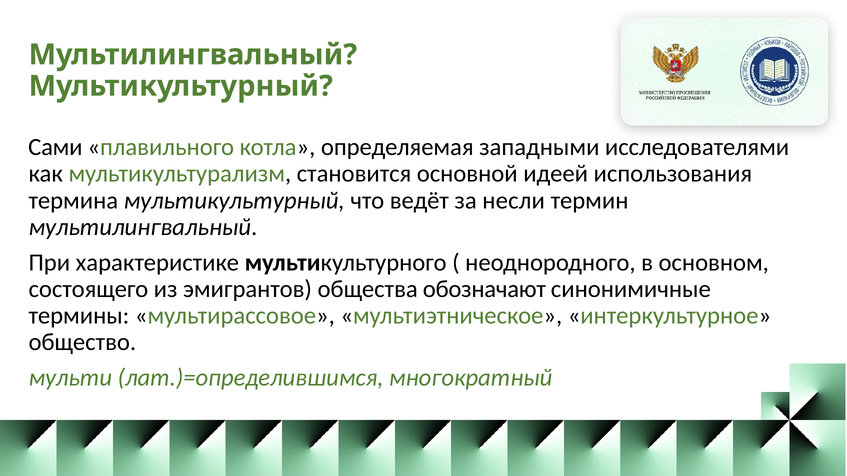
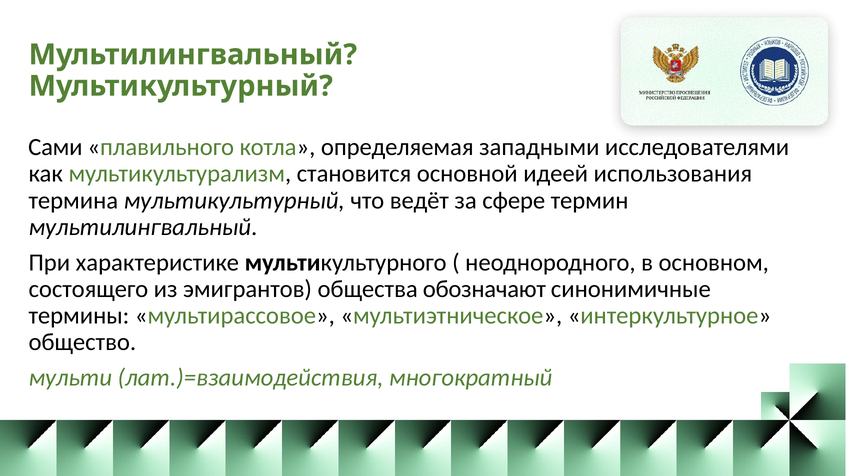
несли: несли -> сфере
лат.)=определившимся: лат.)=определившимся -> лат.)=взаимодействия
